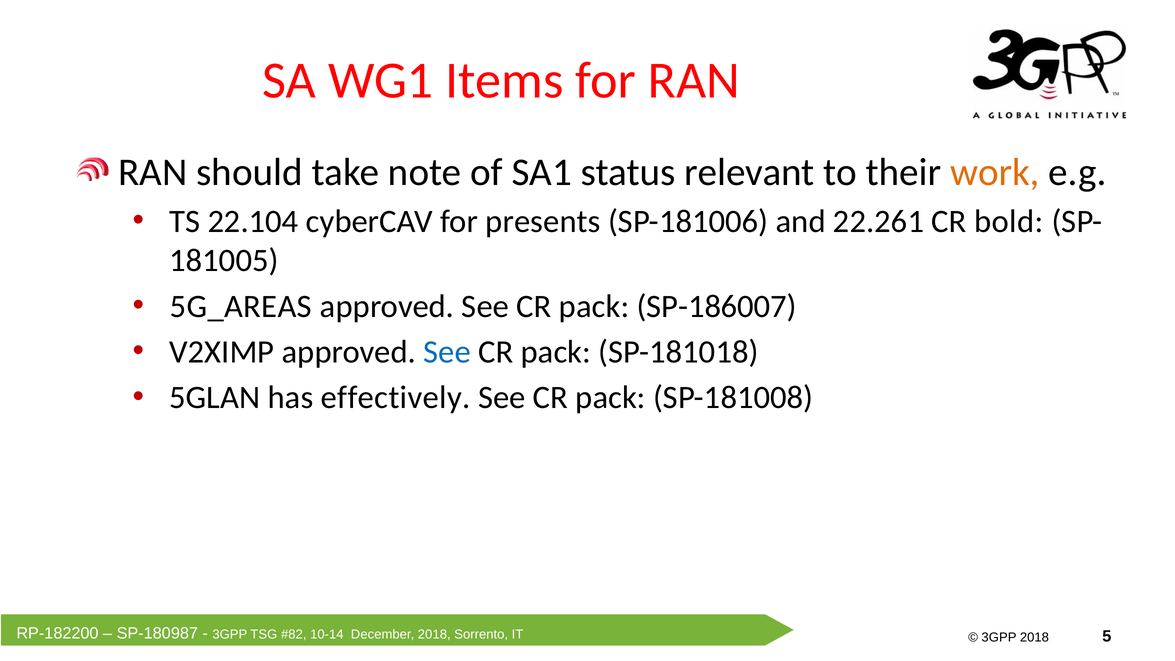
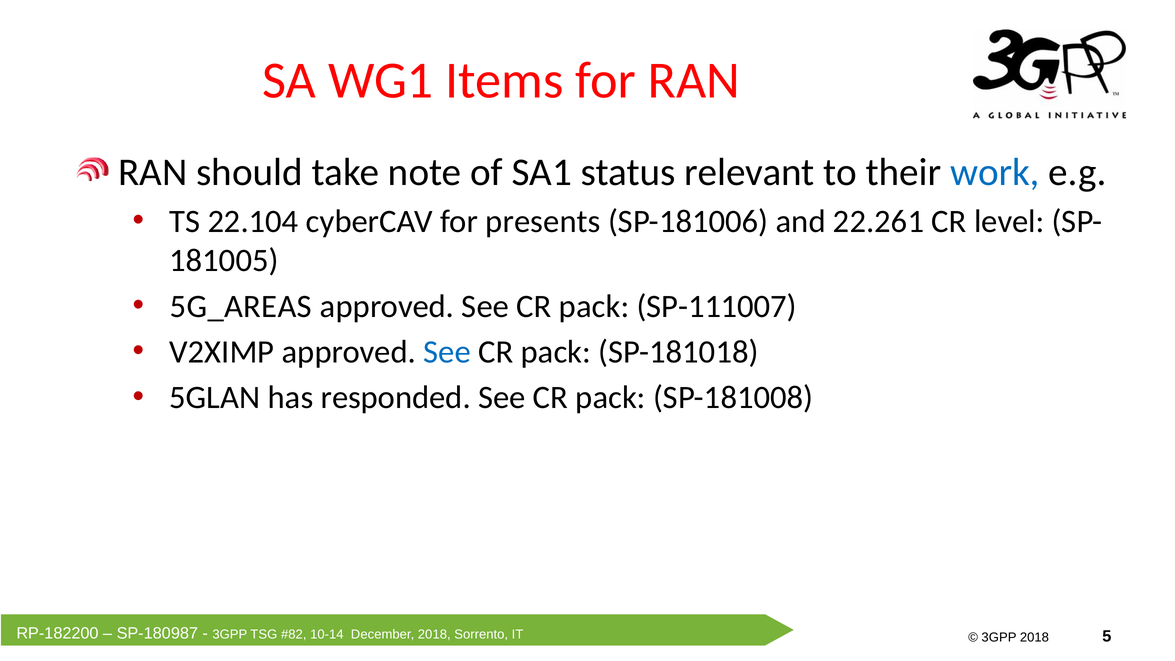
work colour: orange -> blue
bold: bold -> level
SP-186007: SP-186007 -> SP-111007
effectively: effectively -> responded
